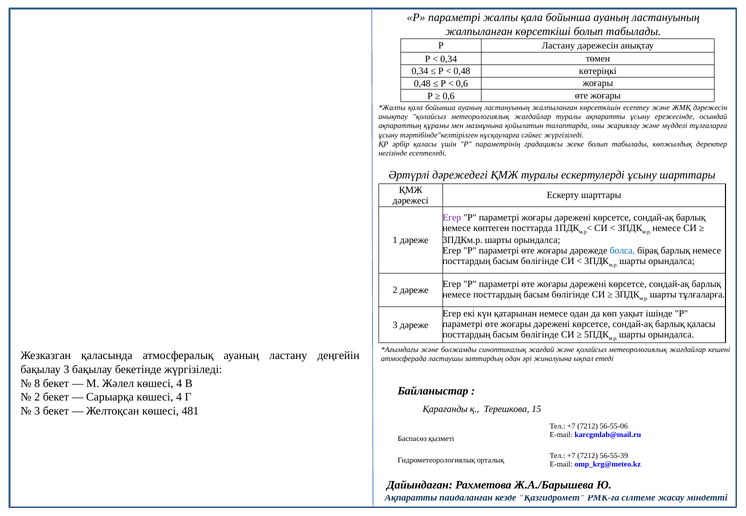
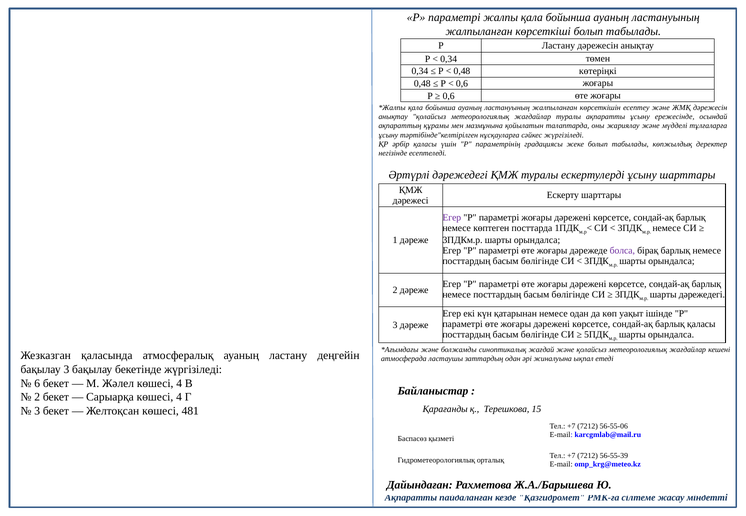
болса colour: blue -> purple
шарты тұлғаларға: тұлғаларға -> дәрежедегі
8: 8 -> 6
